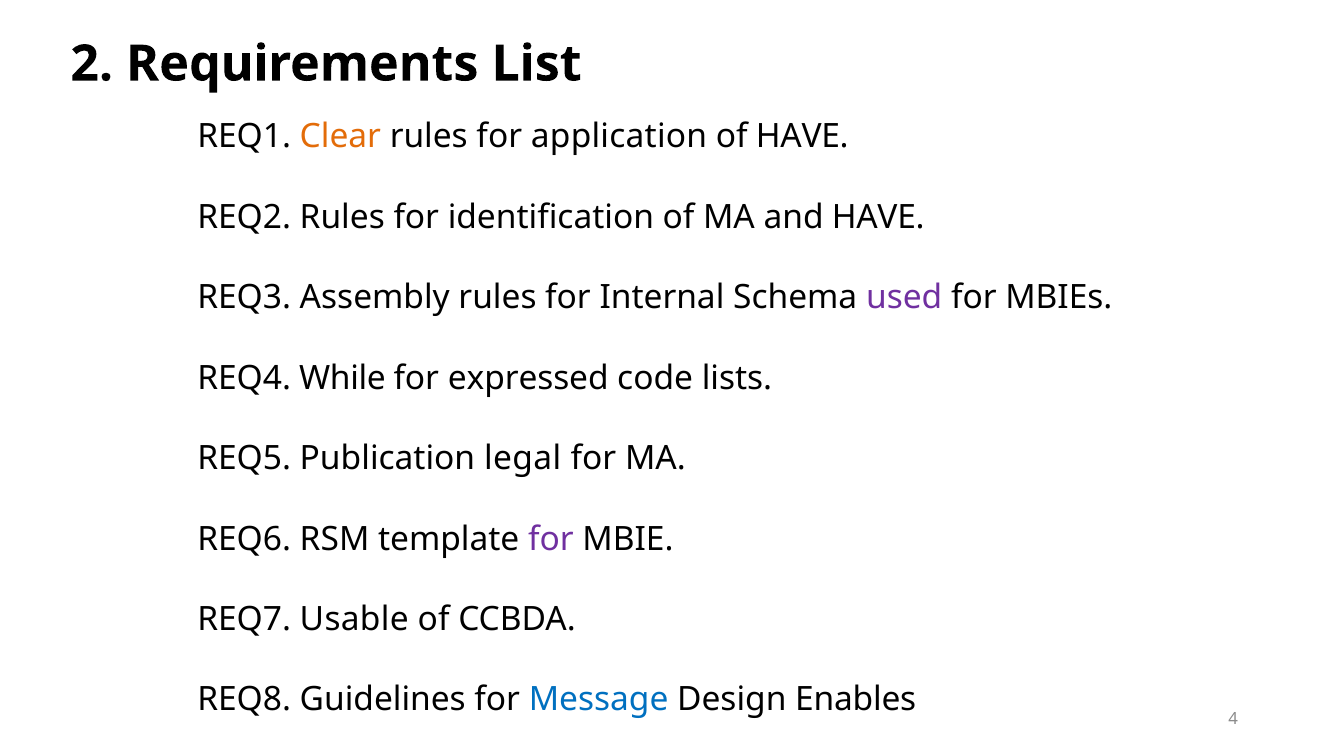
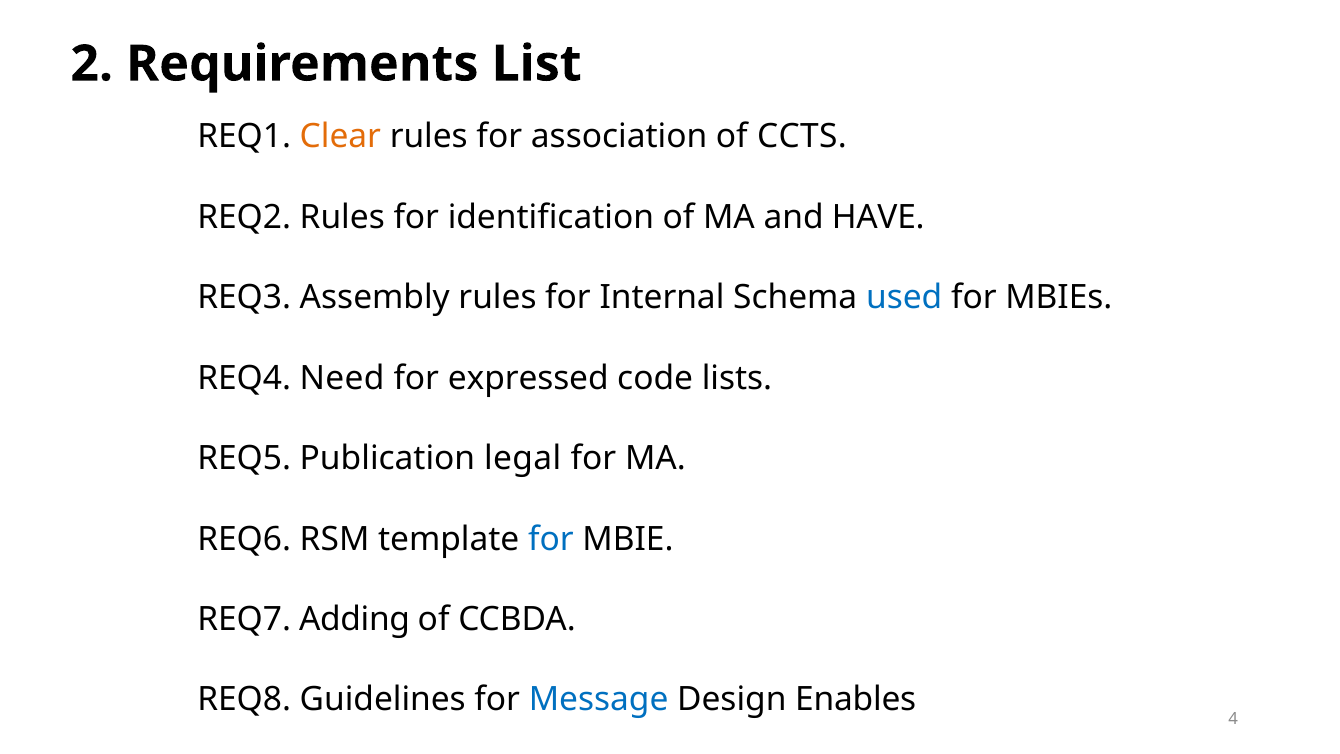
application: application -> association
of HAVE: HAVE -> CCTS
used colour: purple -> blue
While: While -> Need
for at (551, 539) colour: purple -> blue
Usable: Usable -> Adding
